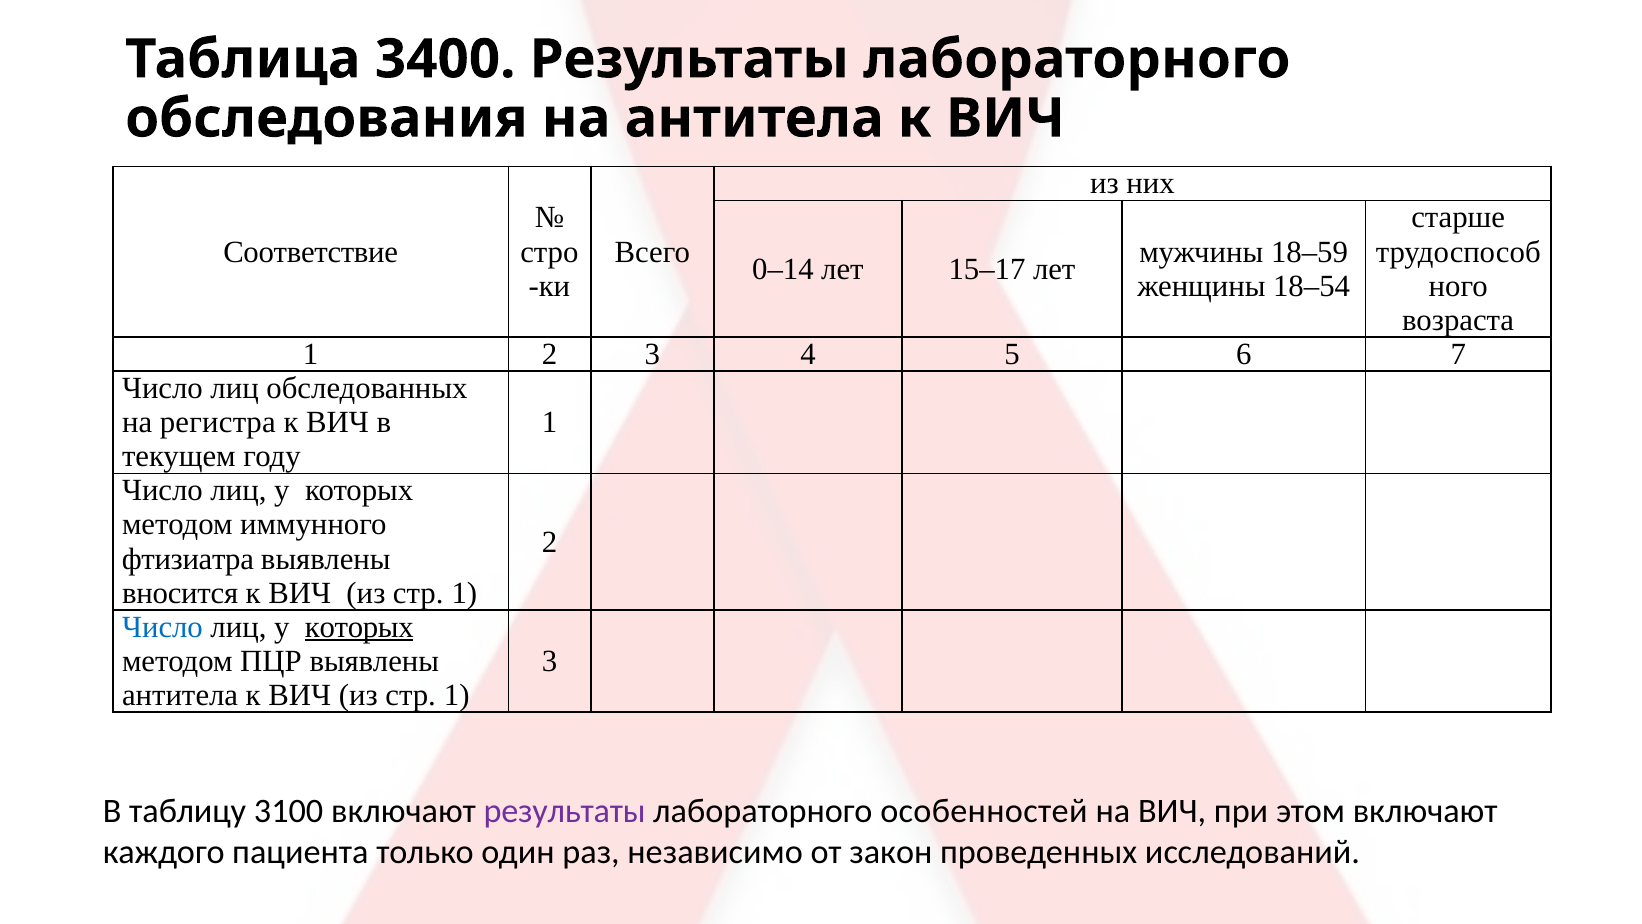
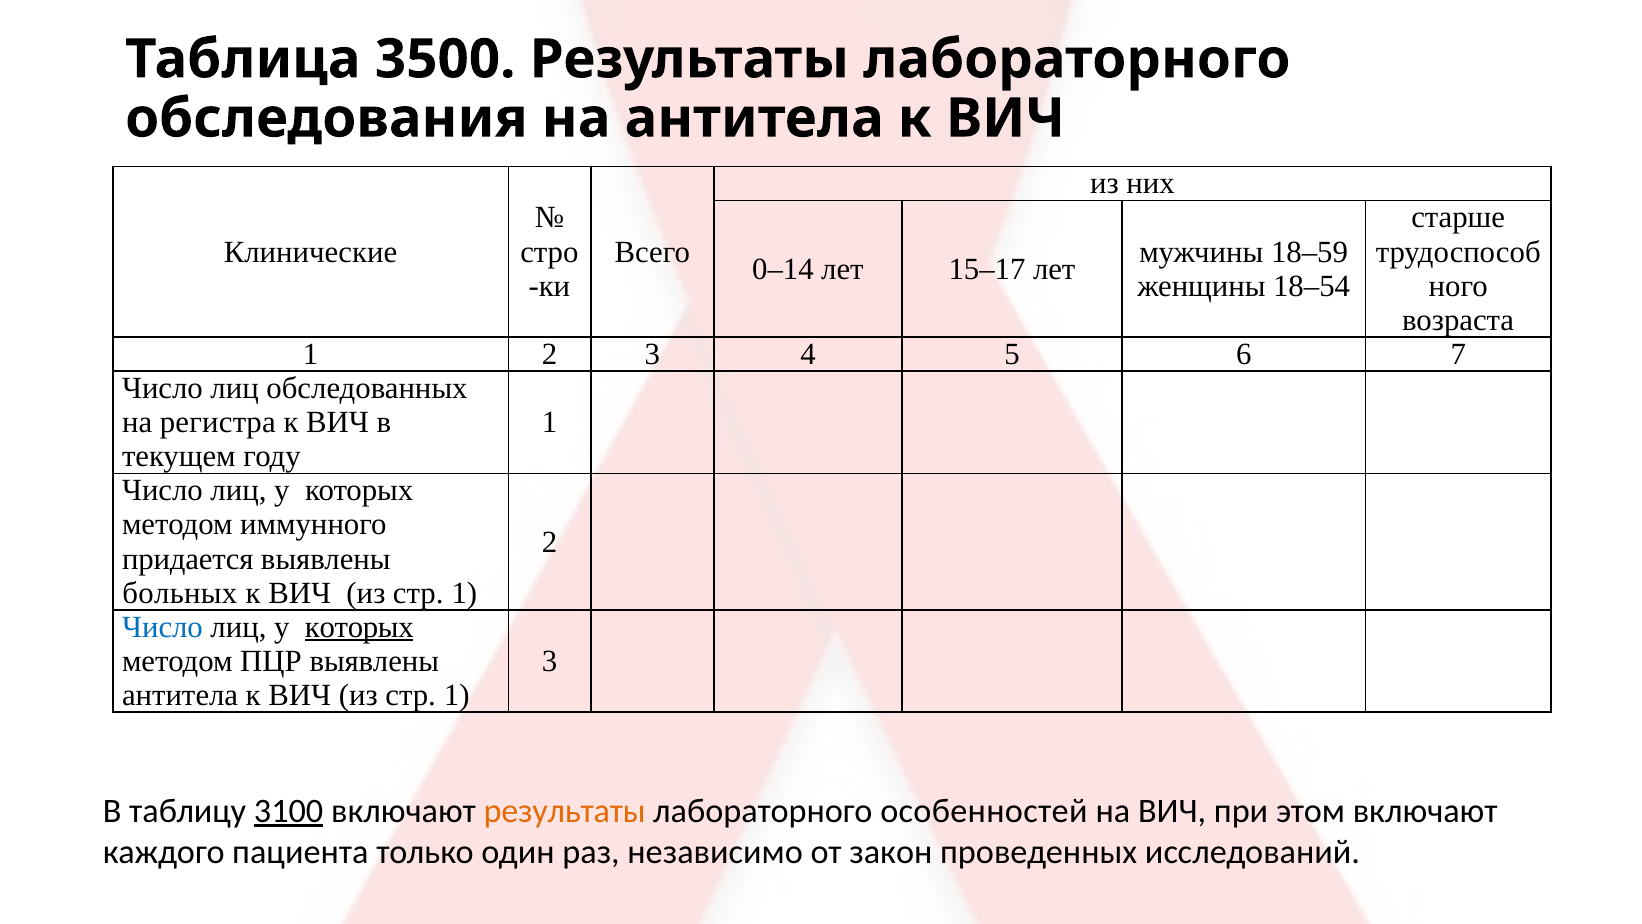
3400: 3400 -> 3500
Соответствие: Соответствие -> Клинические
фтизиатра: фтизиатра -> придается
вносится: вносится -> больных
3100 underline: none -> present
результаты at (565, 810) colour: purple -> orange
